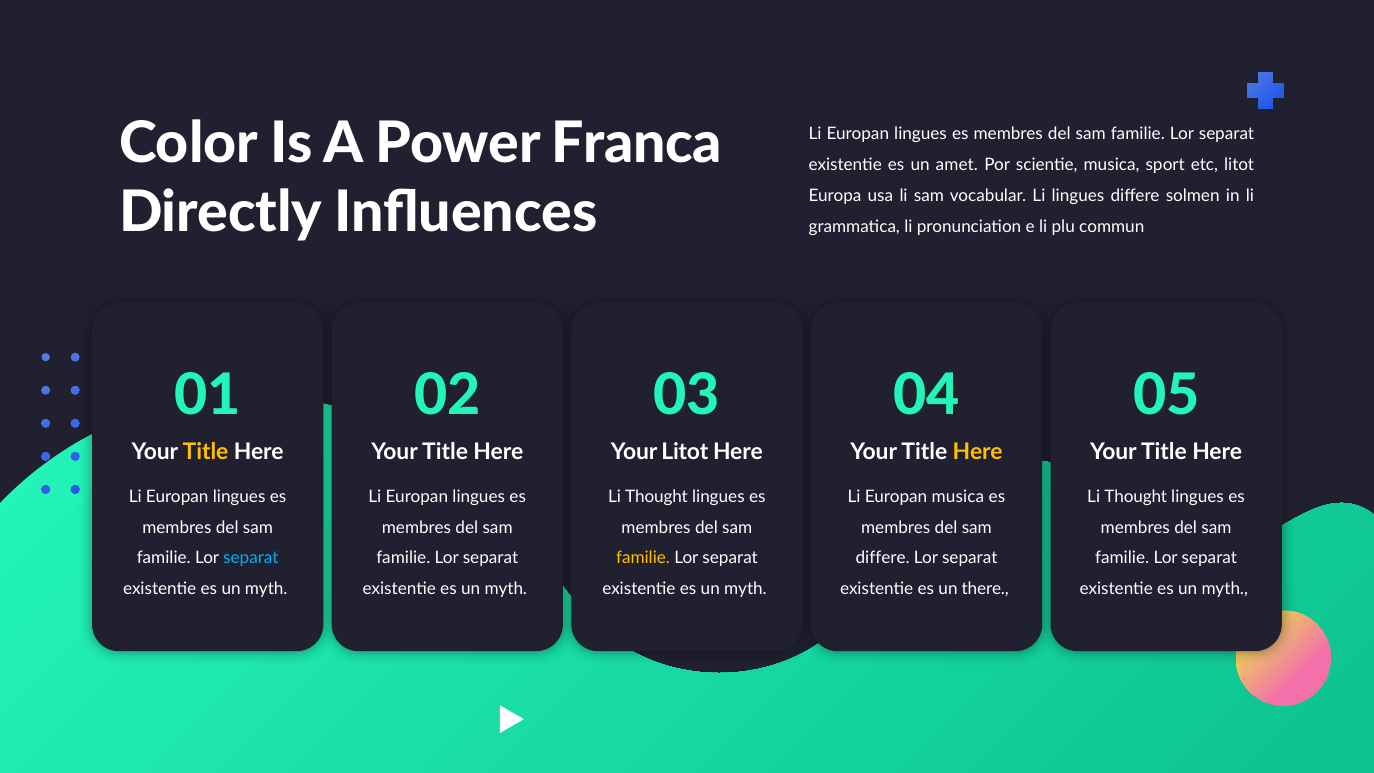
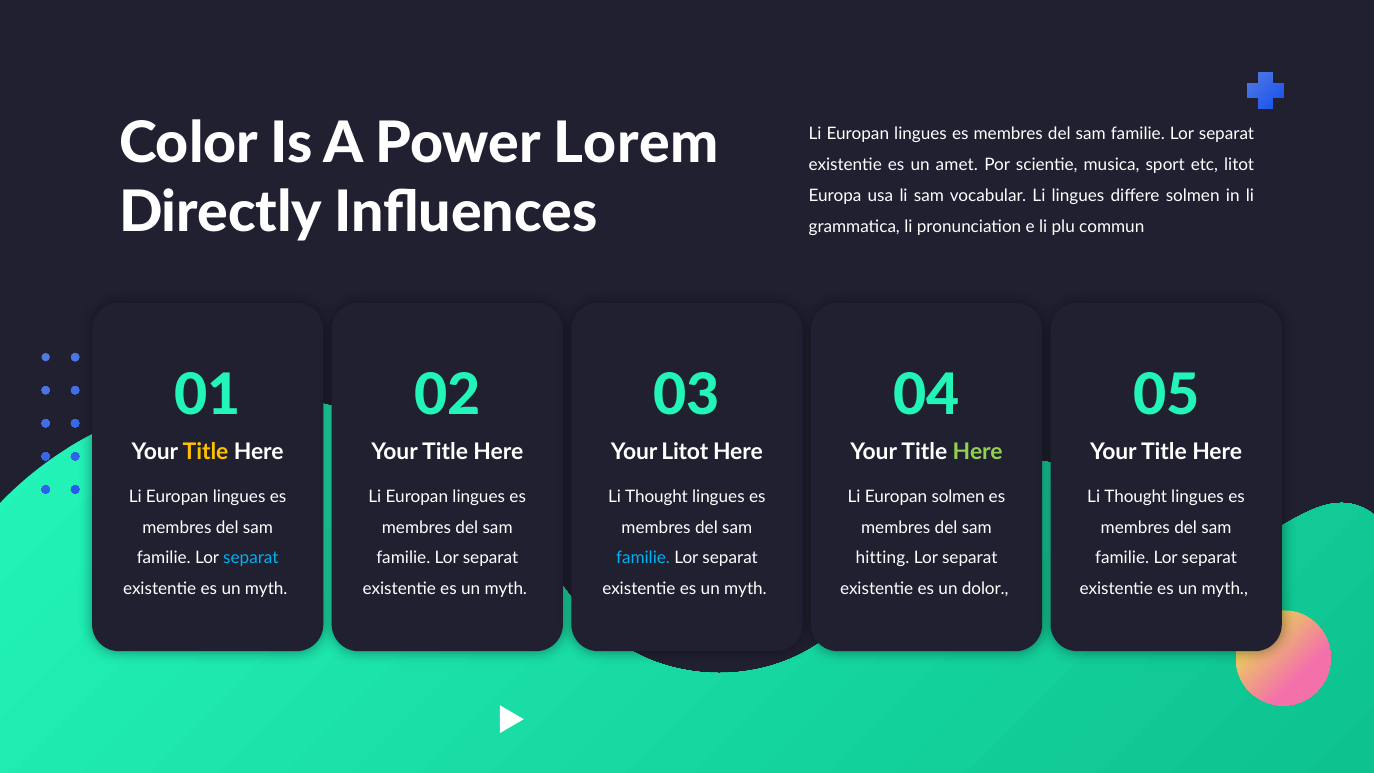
Franca: Franca -> Lorem
Here at (978, 452) colour: yellow -> light green
Europan musica: musica -> solmen
familie at (643, 558) colour: yellow -> light blue
differe at (883, 558): differe -> hitting
there: there -> dolor
